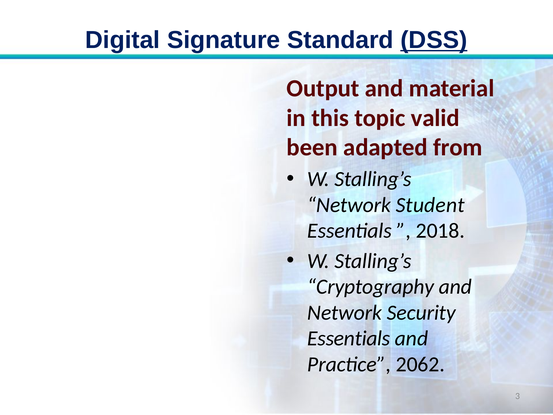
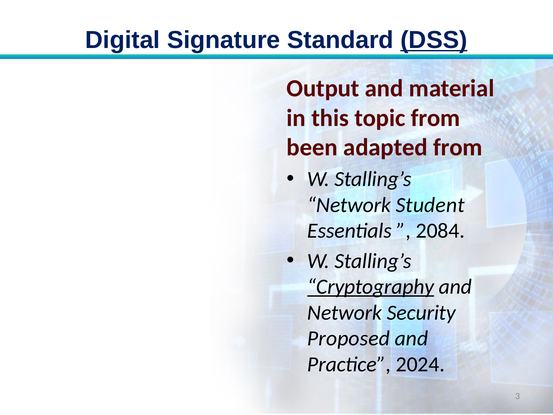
topic valid: valid -> from
2018: 2018 -> 2084
Cryptography underline: none -> present
Essentials at (349, 338): Essentials -> Proposed
2062: 2062 -> 2024
